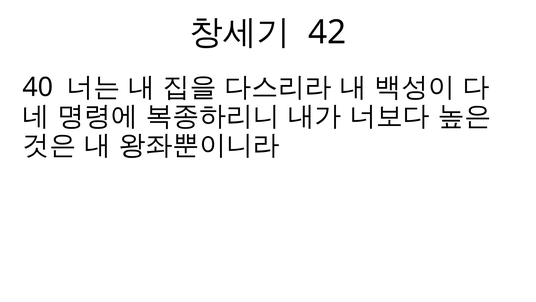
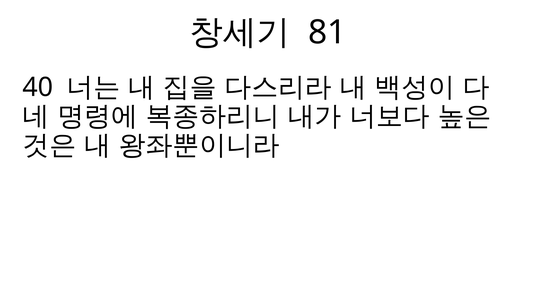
42: 42 -> 81
